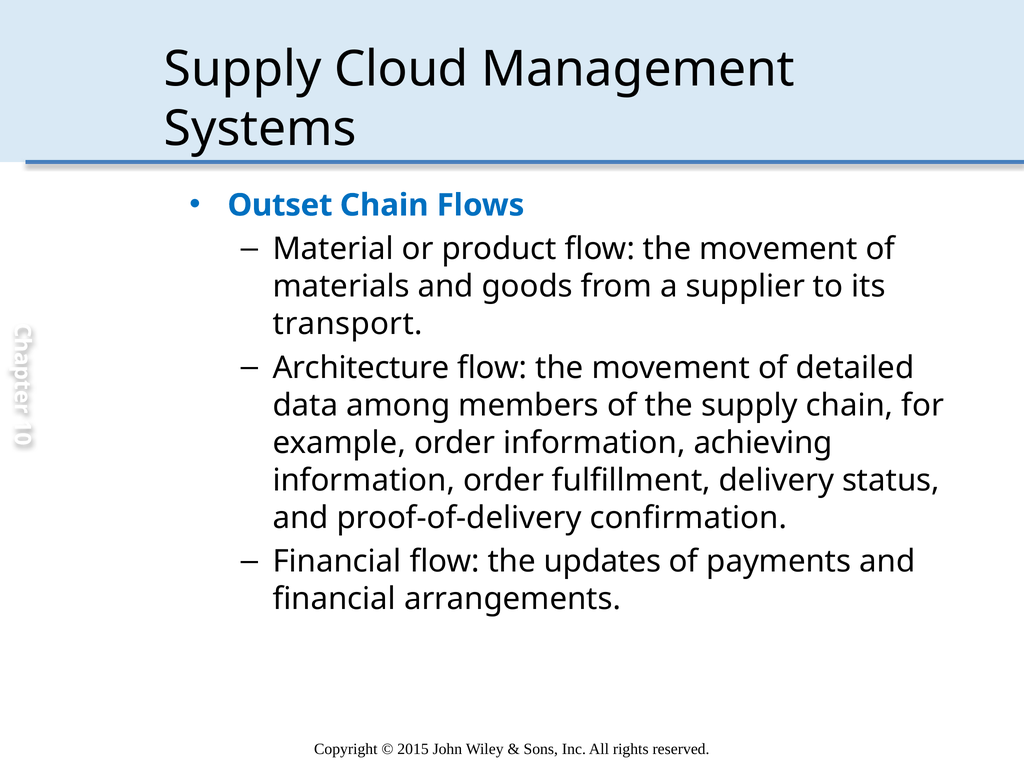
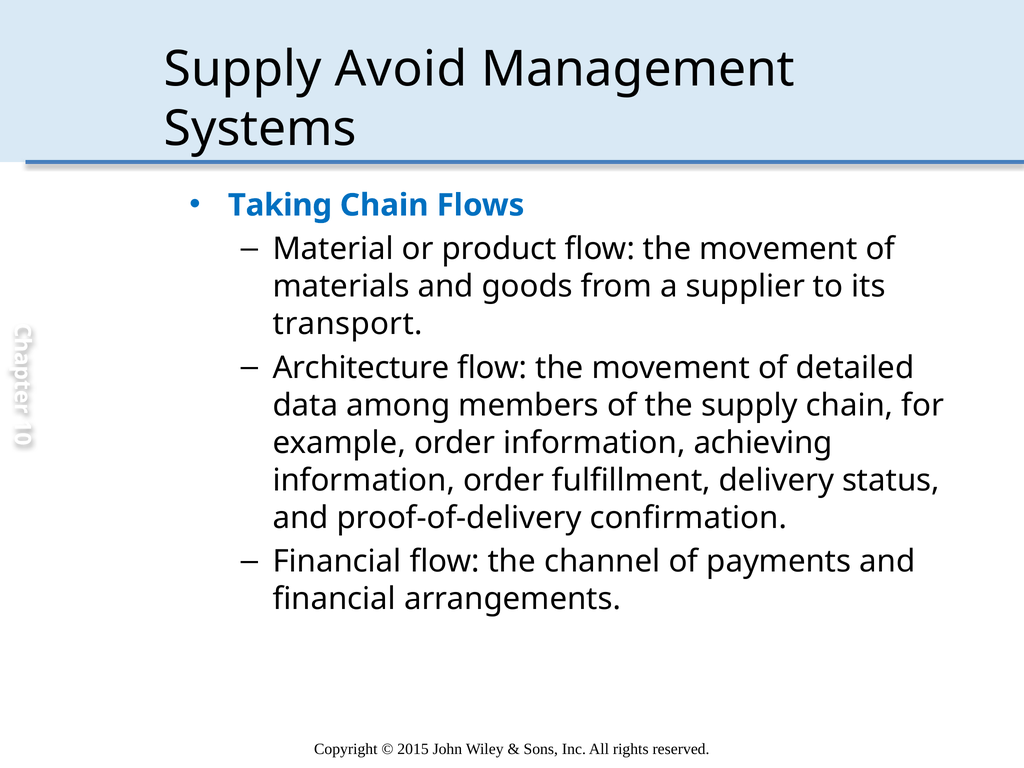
Cloud: Cloud -> Avoid
Outset: Outset -> Taking
updates: updates -> channel
